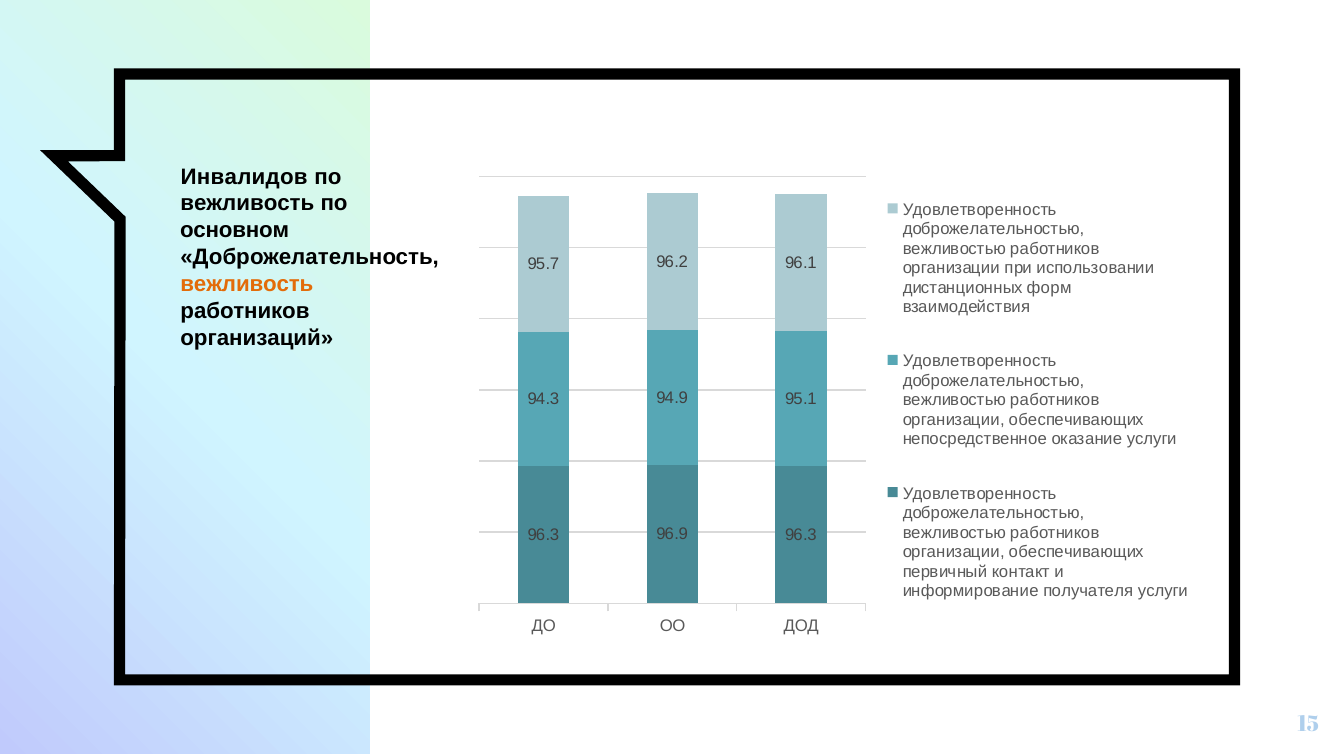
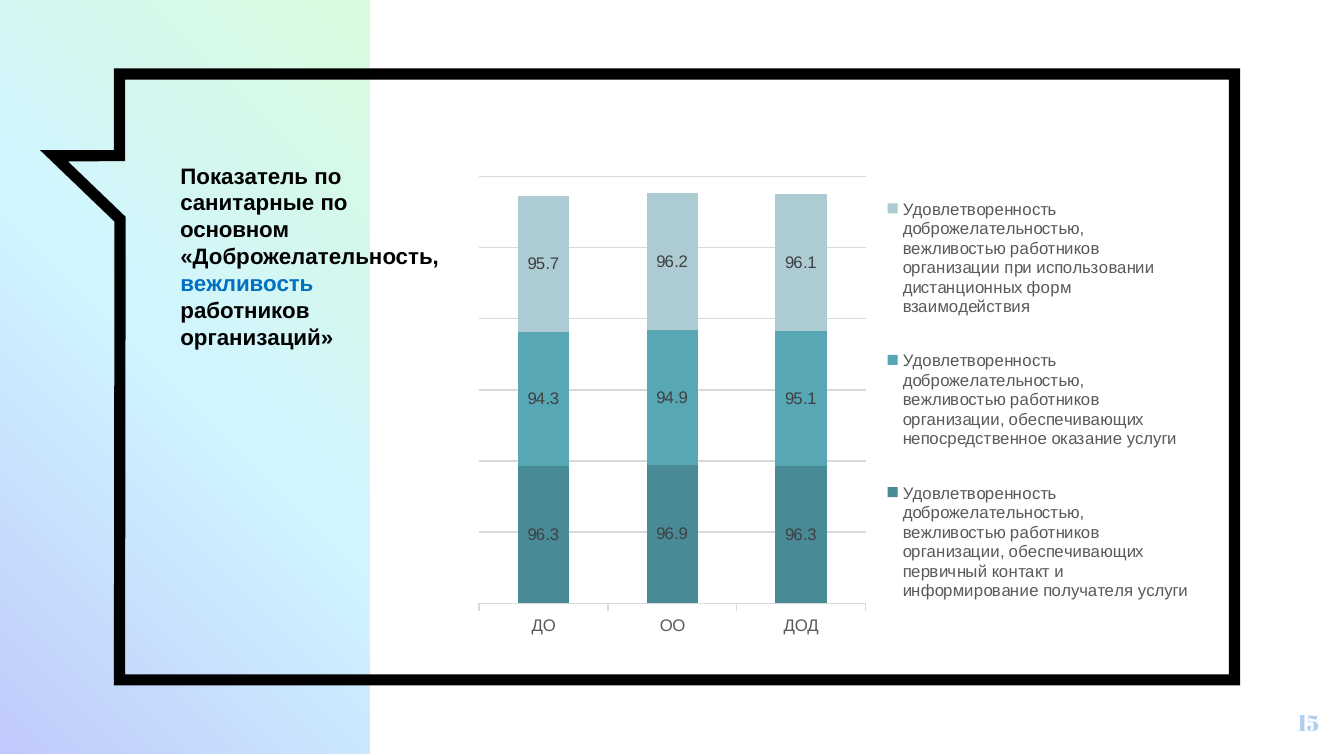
Инвалидов: Инвалидов -> Показатель
вежливость at (247, 204): вежливость -> санитарные
вежливость at (247, 284) colour: orange -> blue
